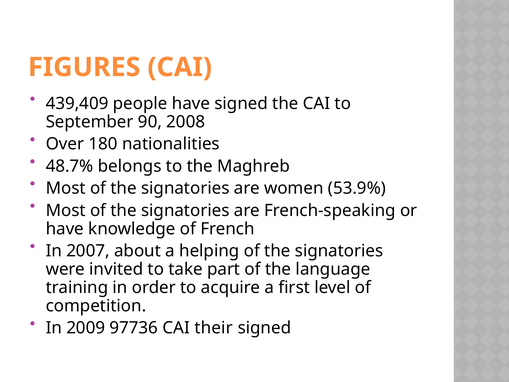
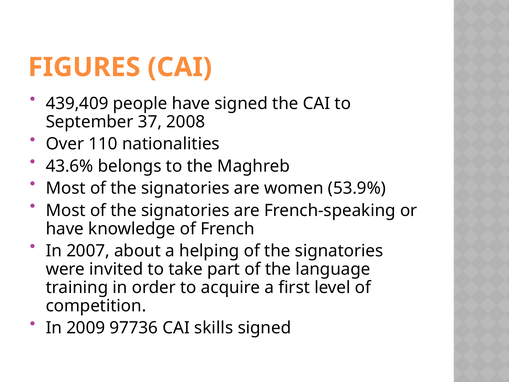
90: 90 -> 37
180: 180 -> 110
48.7%: 48.7% -> 43.6%
their: their -> skills
